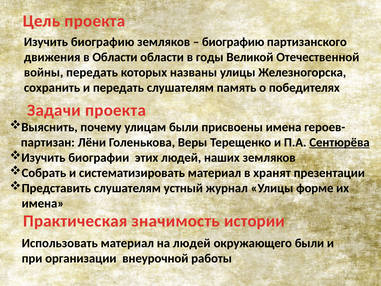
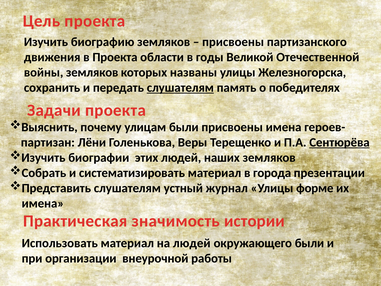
биографию at (233, 42): биографию -> присвоены
в Области: Области -> Проекта
войны передать: передать -> земляков
слушателям at (180, 88) underline: none -> present
хранят: хранят -> города
